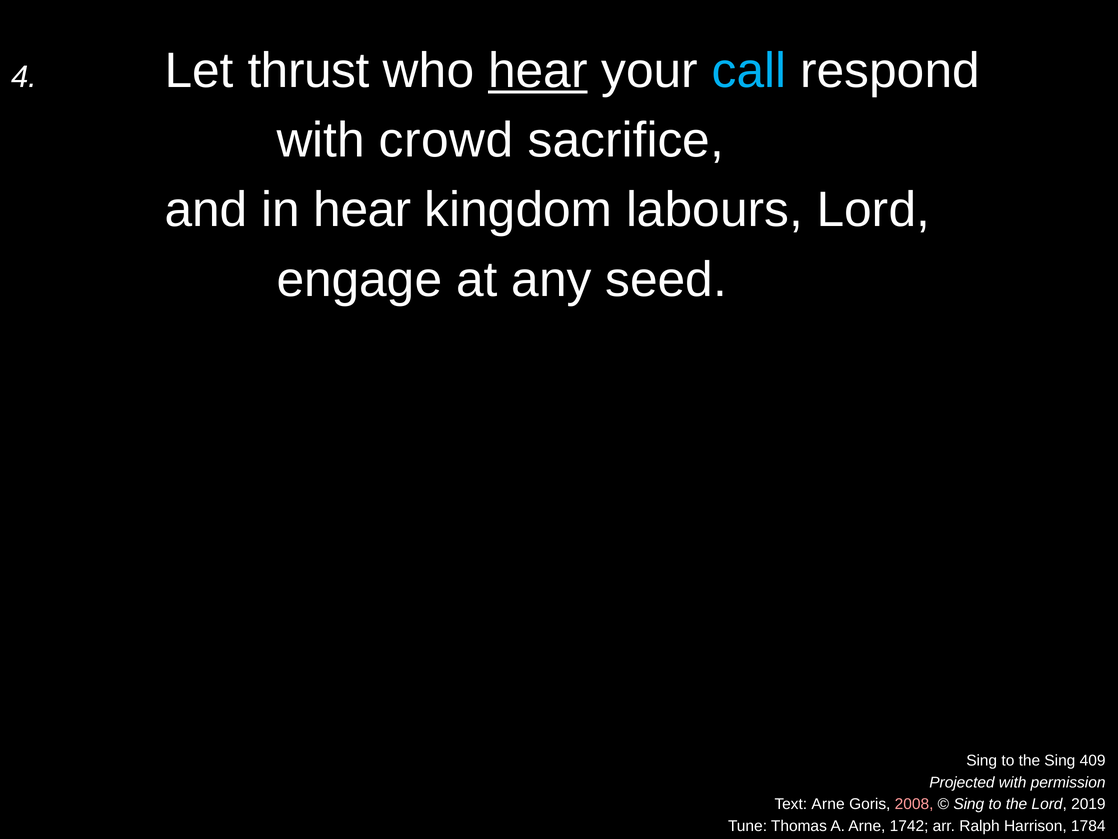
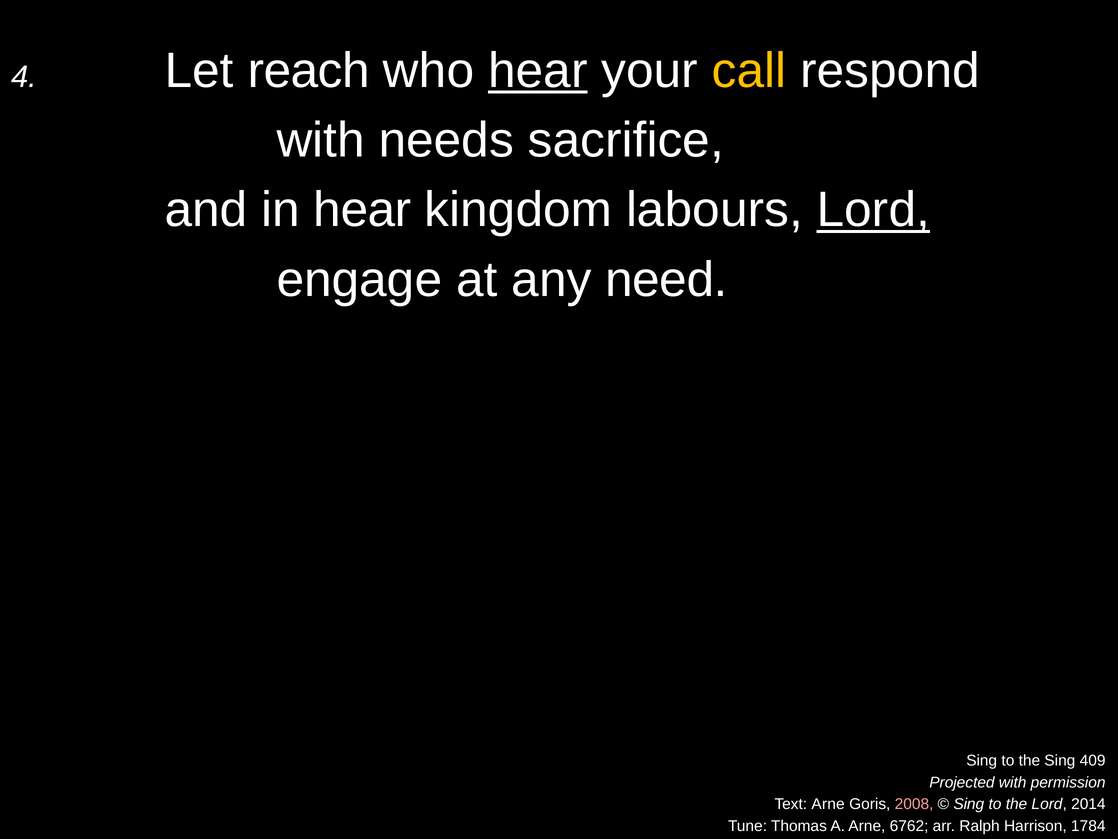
thrust: thrust -> reach
call colour: light blue -> yellow
crowd: crowd -> needs
Lord at (873, 210) underline: none -> present
seed: seed -> need
2019: 2019 -> 2014
1742: 1742 -> 6762
